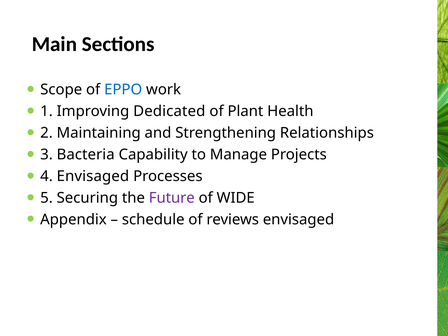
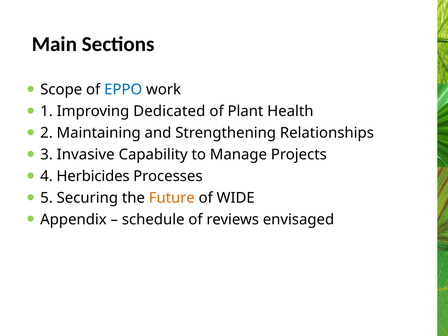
Bacteria: Bacteria -> Invasive
4 Envisaged: Envisaged -> Herbicides
Future colour: purple -> orange
